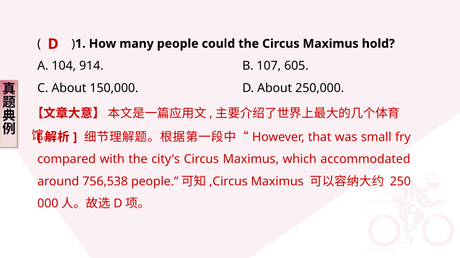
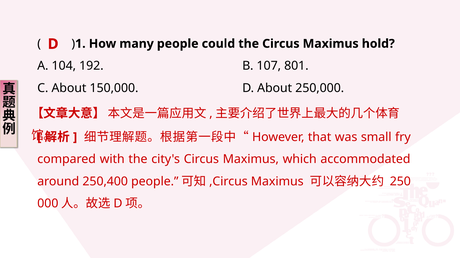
914: 914 -> 192
605: 605 -> 801
756,538: 756,538 -> 250,400
